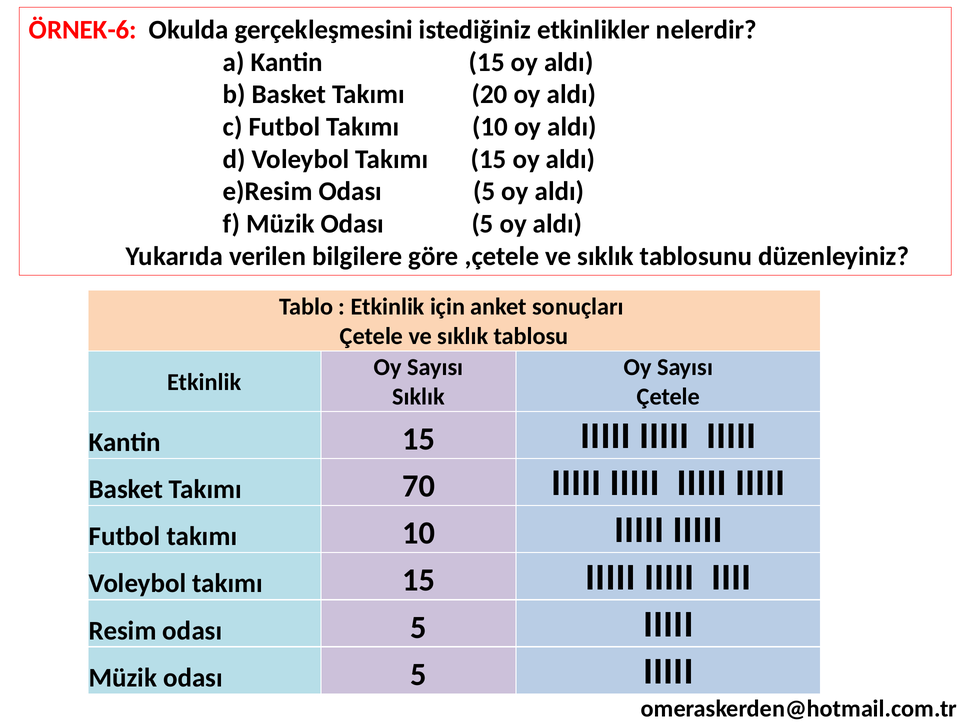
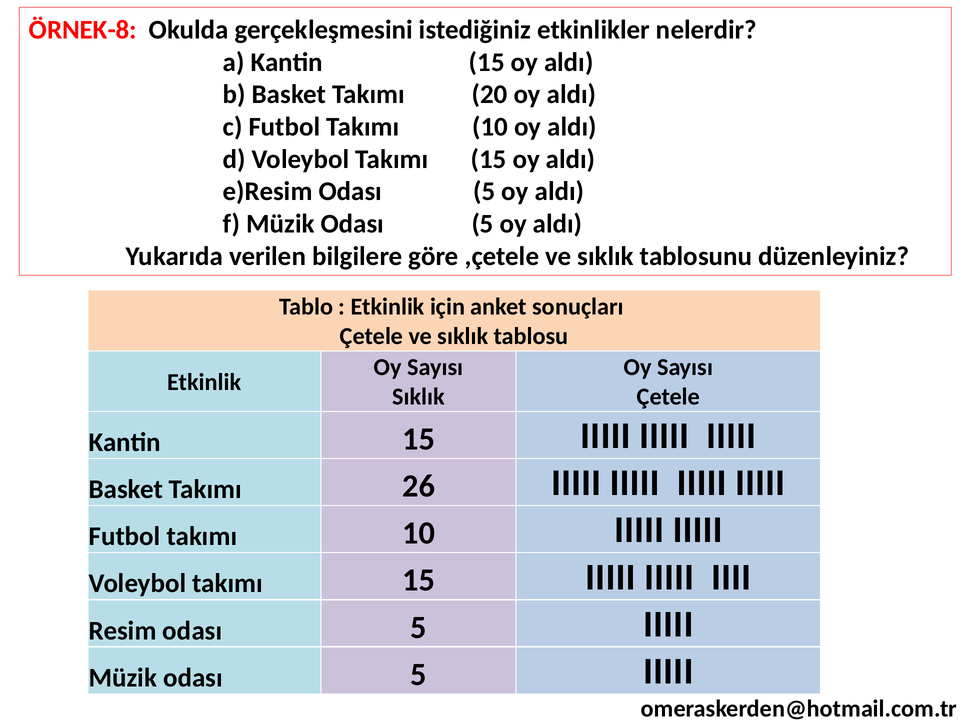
ÖRNEK-6: ÖRNEK-6 -> ÖRNEK-8
70: 70 -> 26
